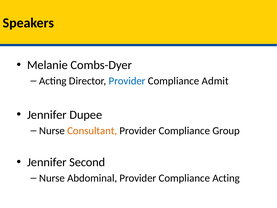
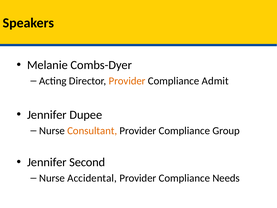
Provider at (127, 81) colour: blue -> orange
Abdominal: Abdominal -> Accidental
Compliance Acting: Acting -> Needs
